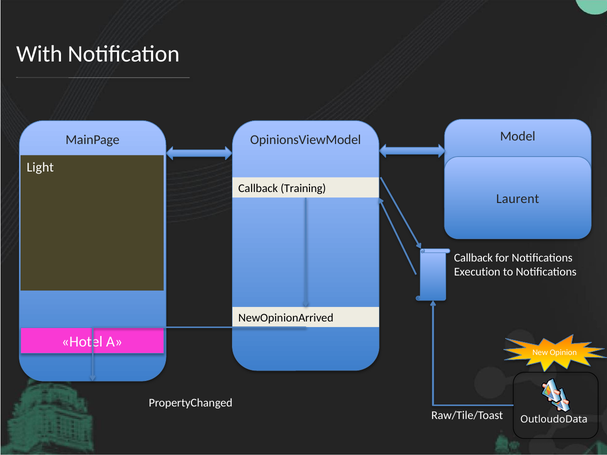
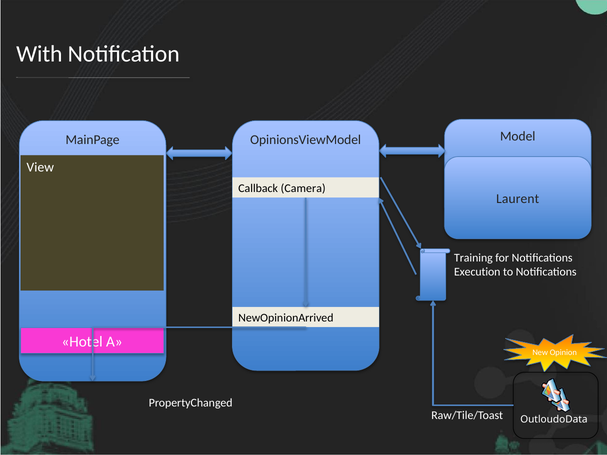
Light: Light -> View
Training: Training -> Camera
Callback at (473, 258): Callback -> Training
